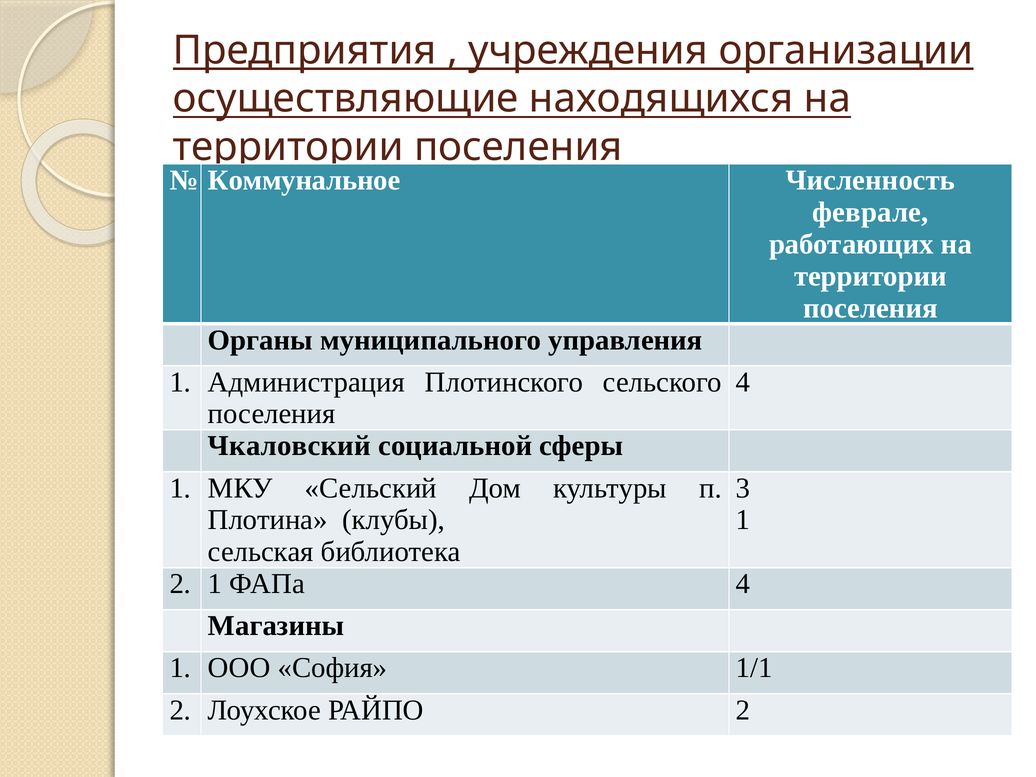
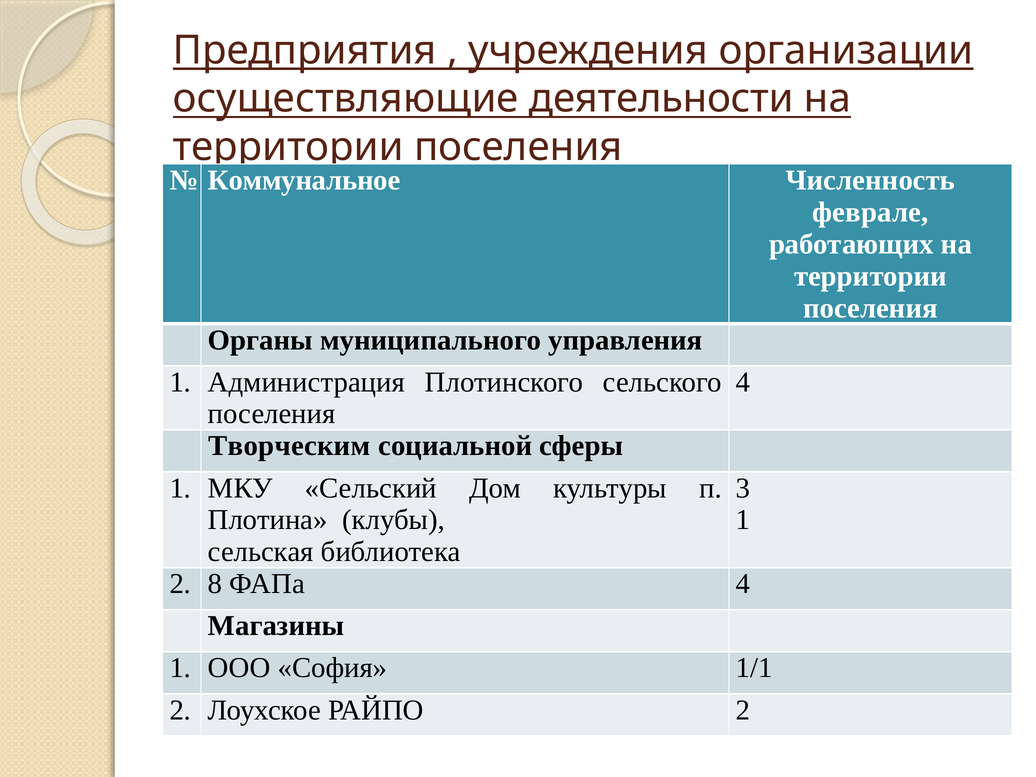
находящихся: находящихся -> деятельности
Чкаловский: Чкаловский -> Творческим
2 1: 1 -> 8
